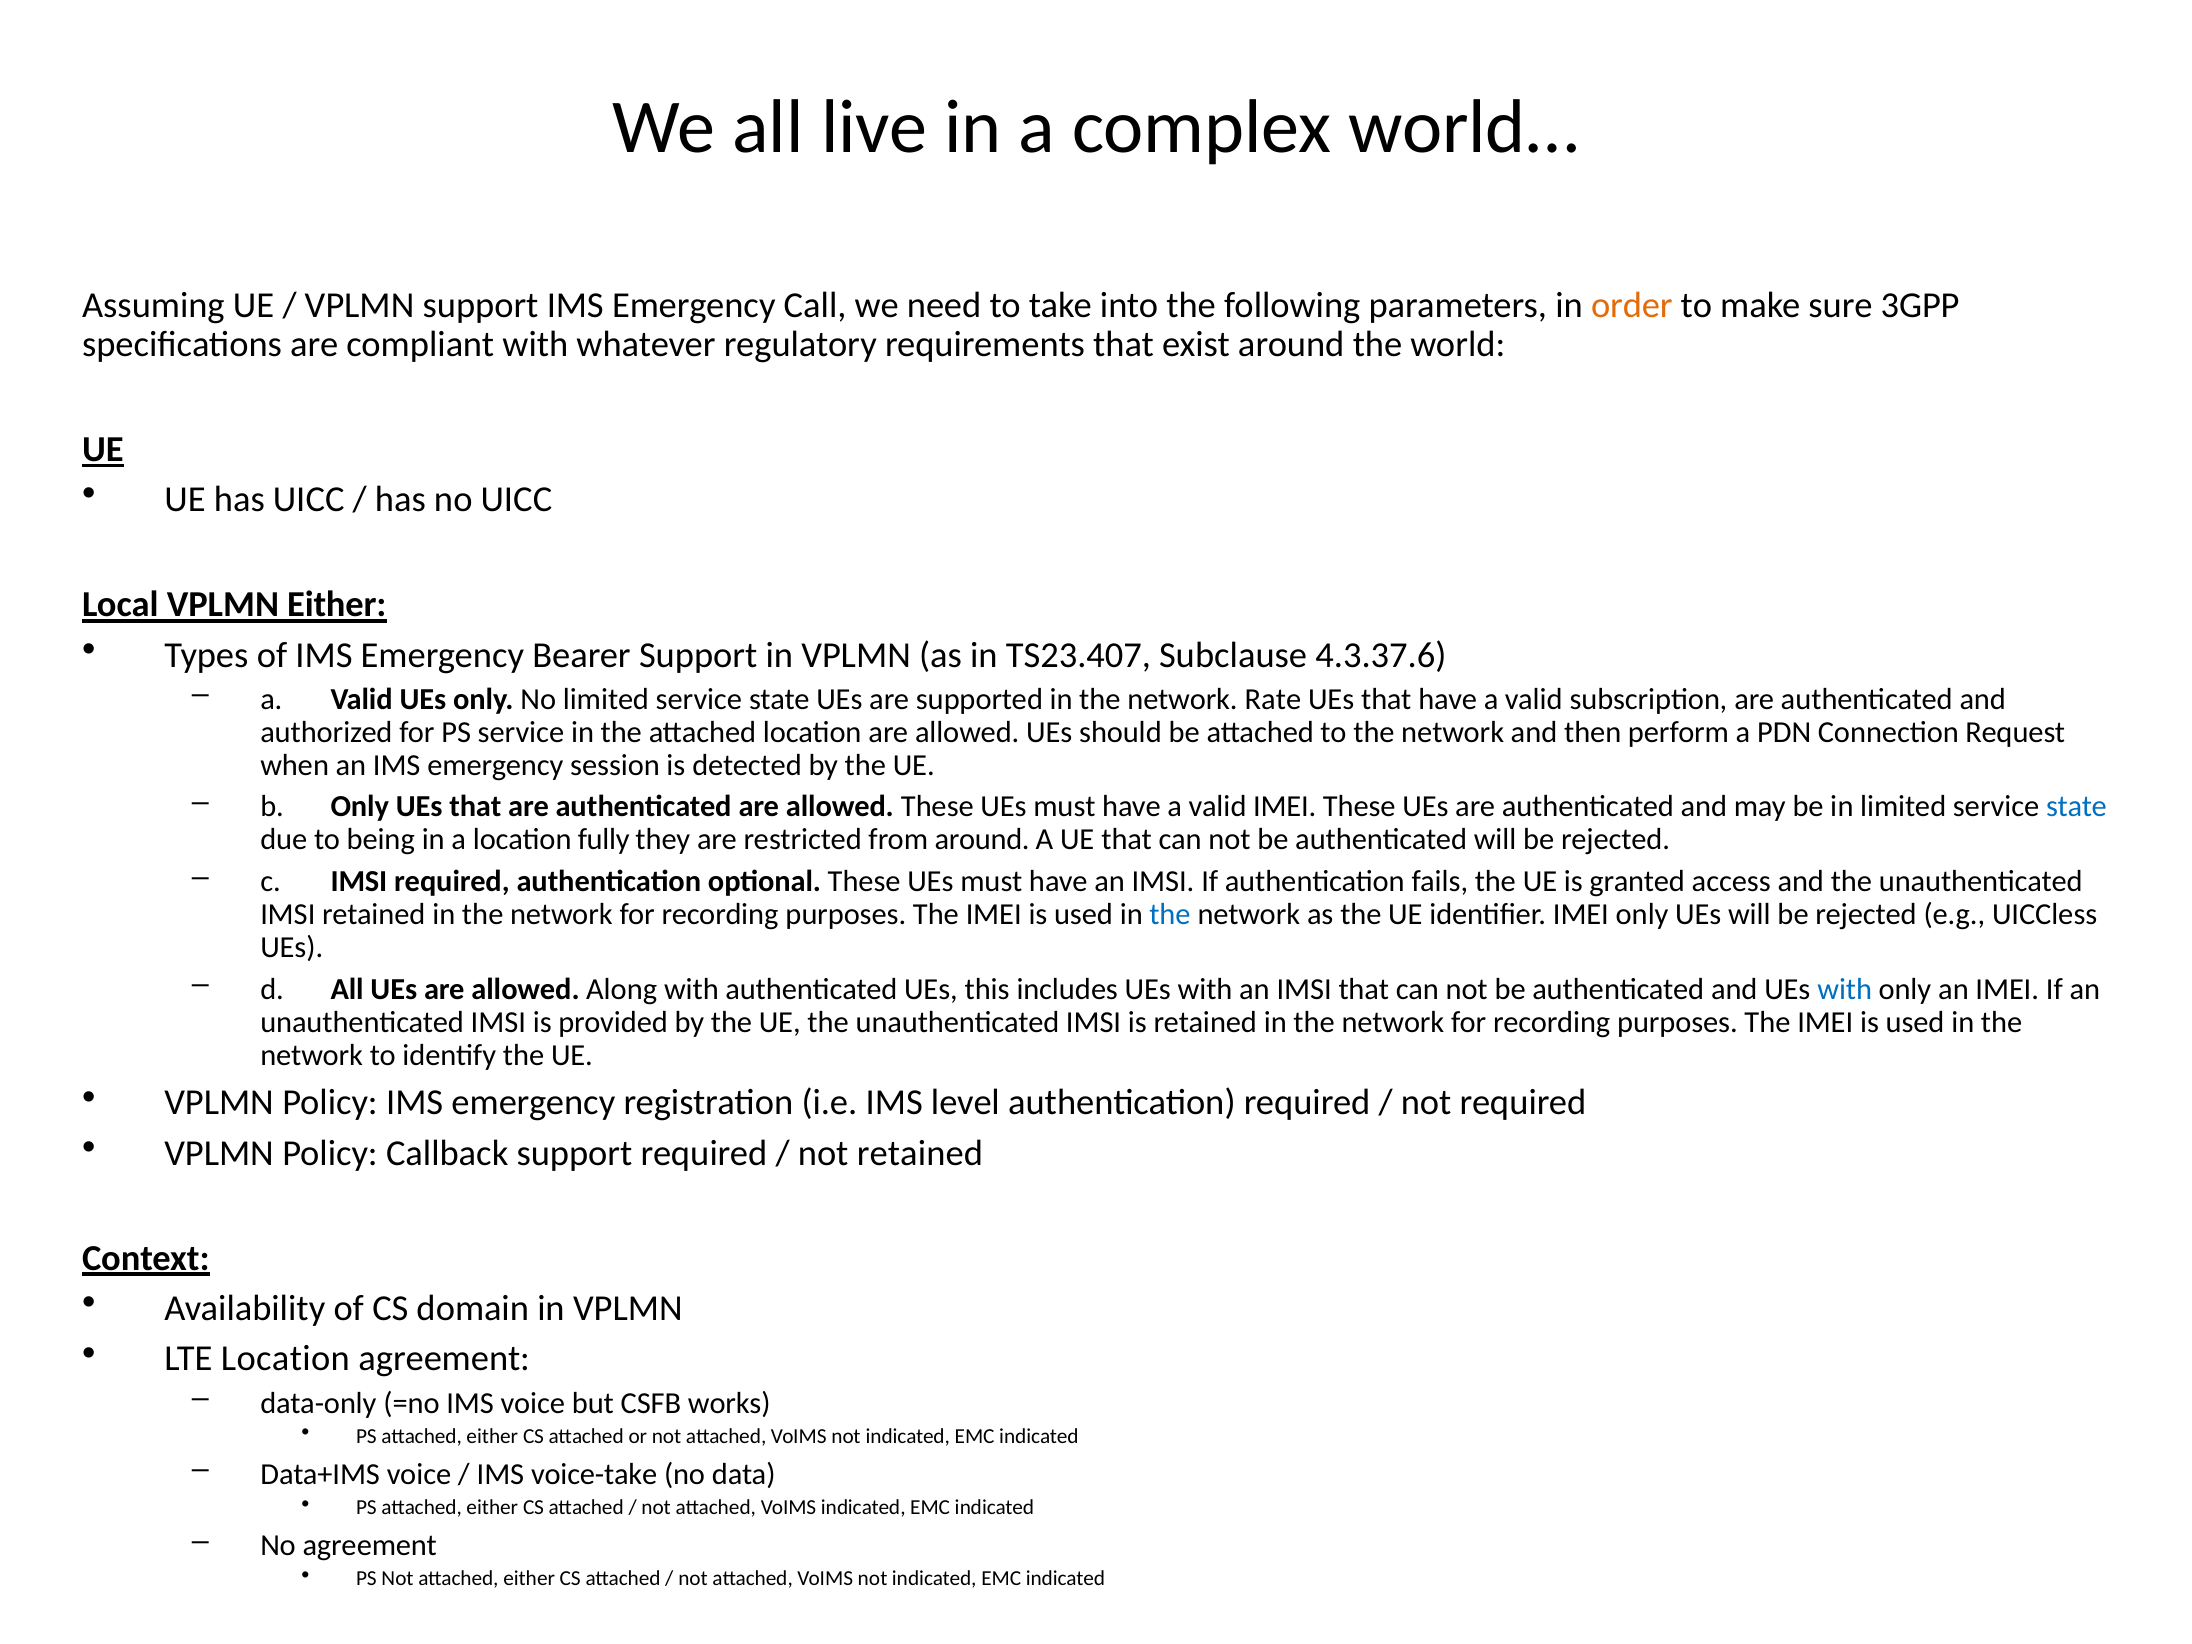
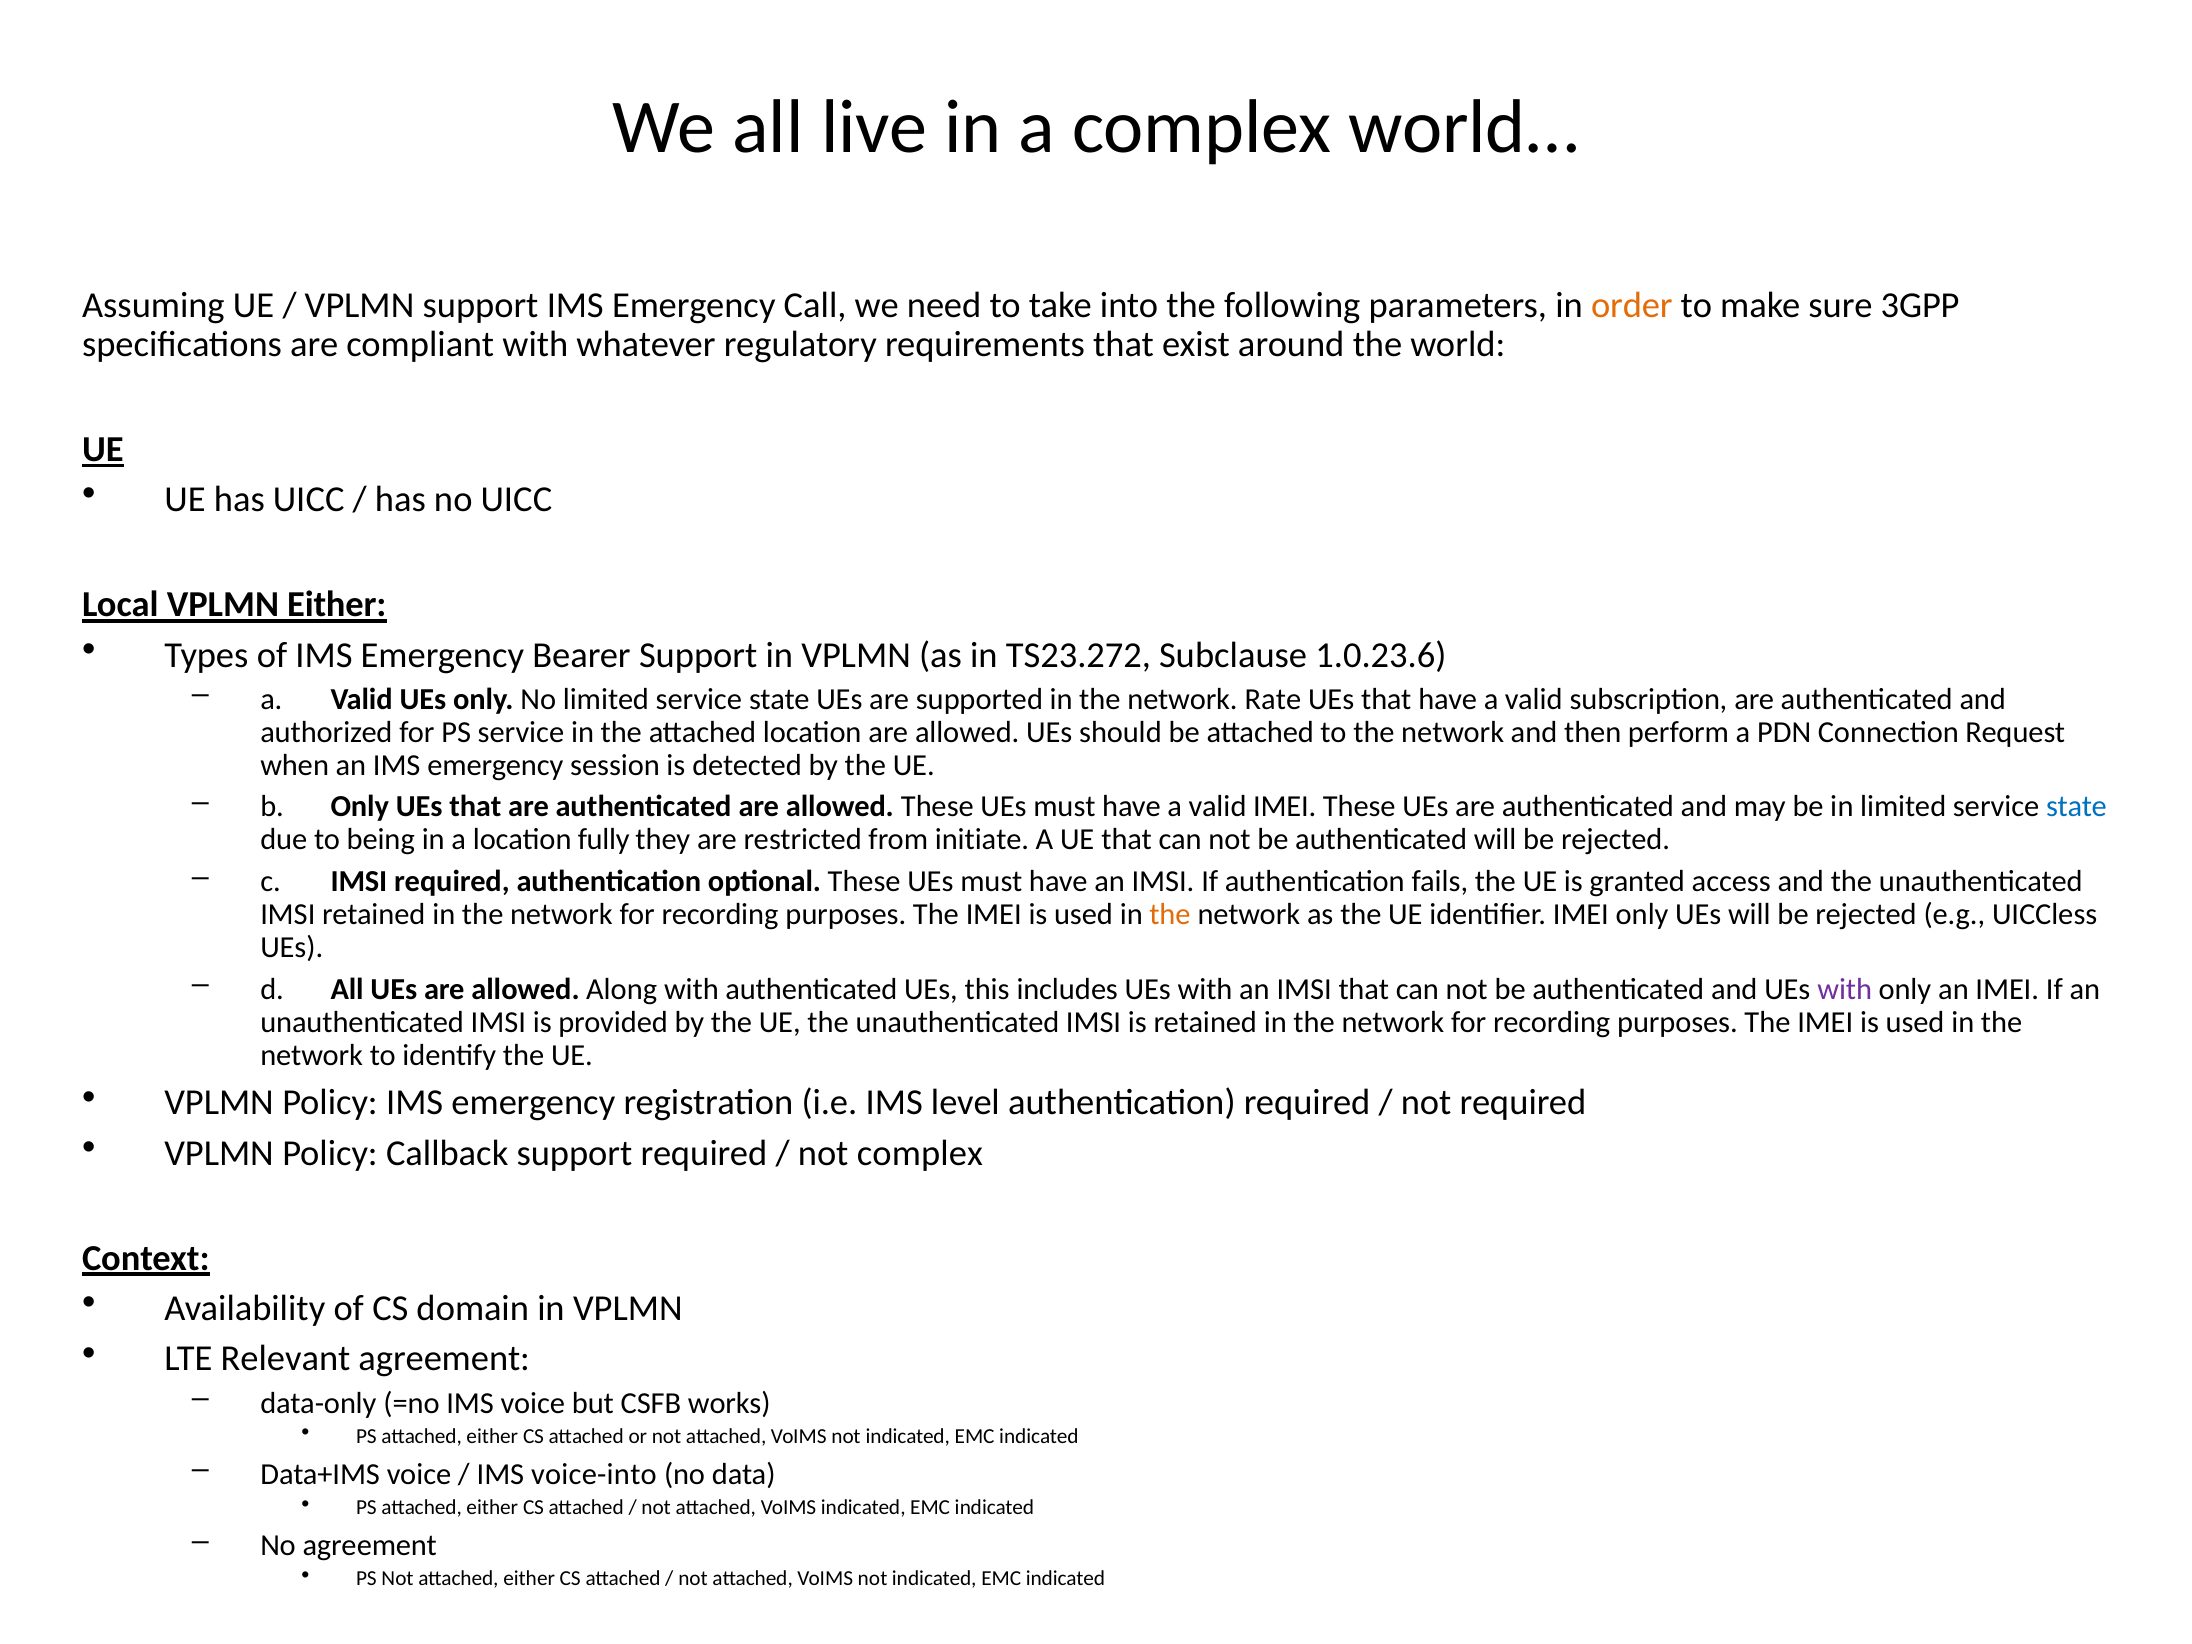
TS23.407: TS23.407 -> TS23.272
4.3.37.6: 4.3.37.6 -> 1.0.23.6
from around: around -> initiate
the at (1170, 914) colour: blue -> orange
with at (1845, 989) colour: blue -> purple
not retained: retained -> complex
LTE Location: Location -> Relevant
voice-take: voice-take -> voice-into
